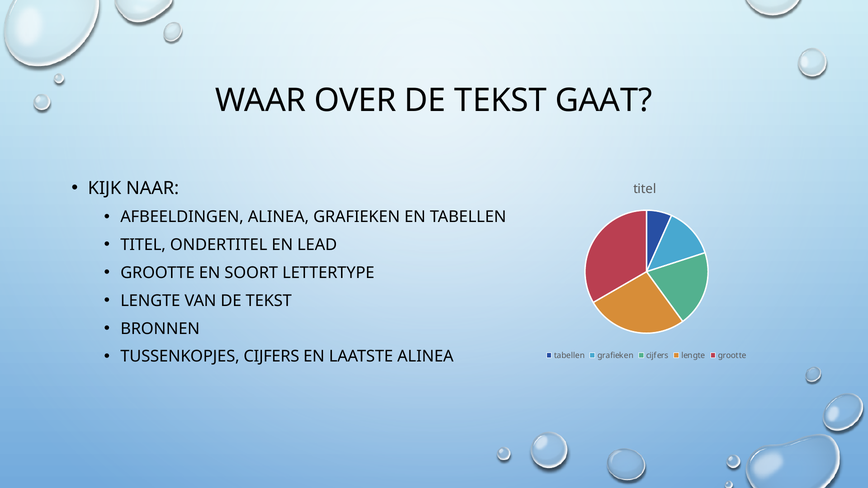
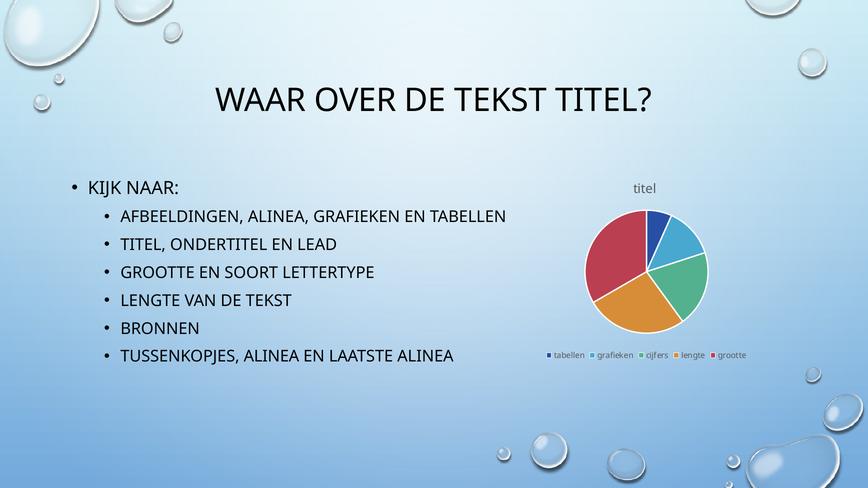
TEKST GAAT: GAAT -> TITEL
TUSSENKOPJES CIJFERS: CIJFERS -> ALINEA
